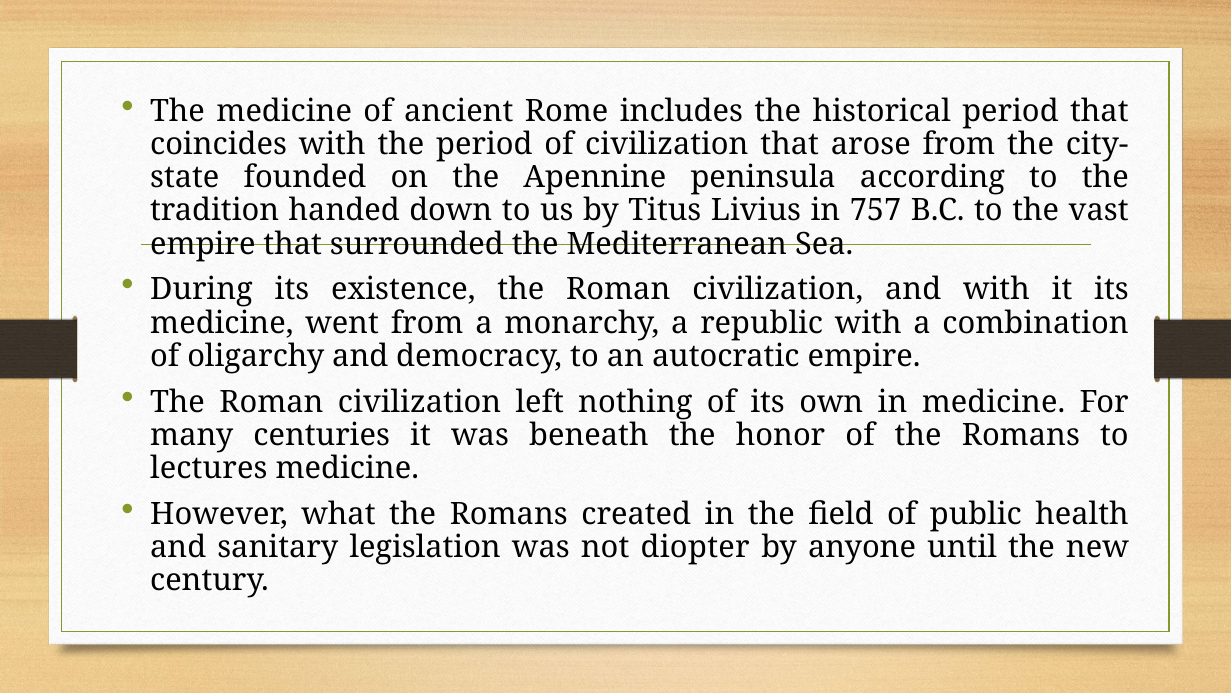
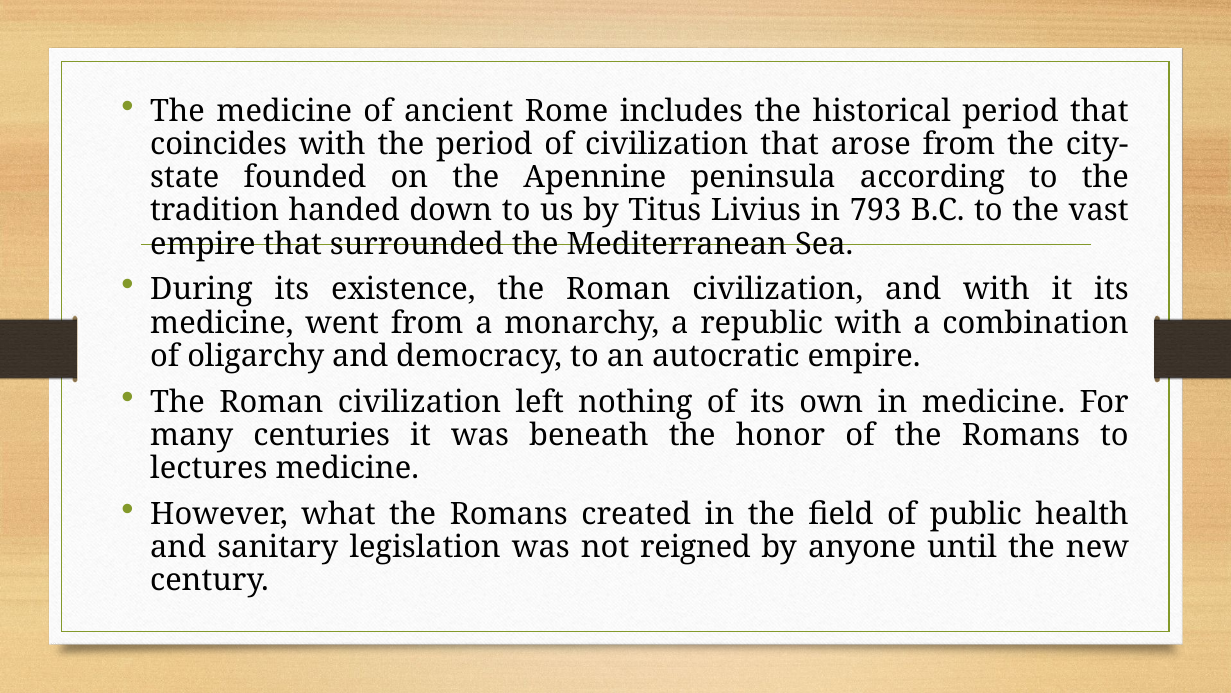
757: 757 -> 793
diopter: diopter -> reigned
